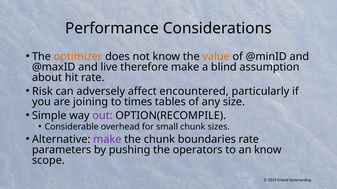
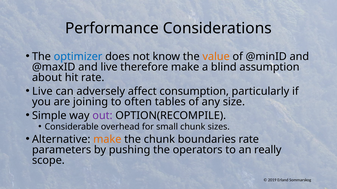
optimizer colour: orange -> blue
Risk at (42, 92): Risk -> Live
encountered: encountered -> consumption
times: times -> often
make at (107, 140) colour: purple -> orange
an know: know -> really
